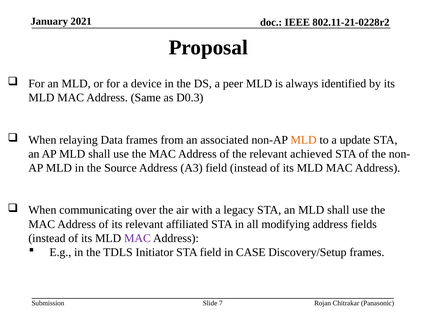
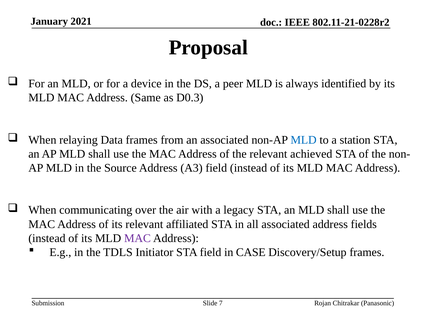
MLD at (304, 140) colour: orange -> blue
update: update -> station
all modifying: modifying -> associated
